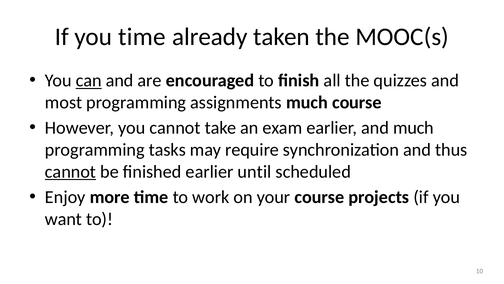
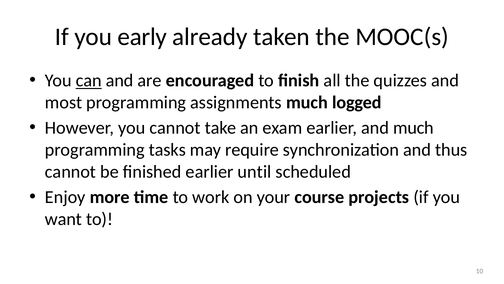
you time: time -> early
much course: course -> logged
cannot at (71, 171) underline: present -> none
